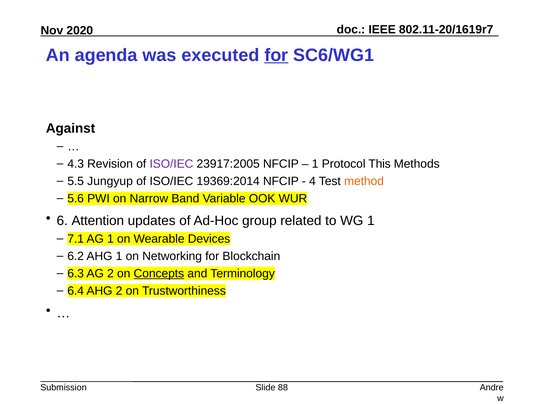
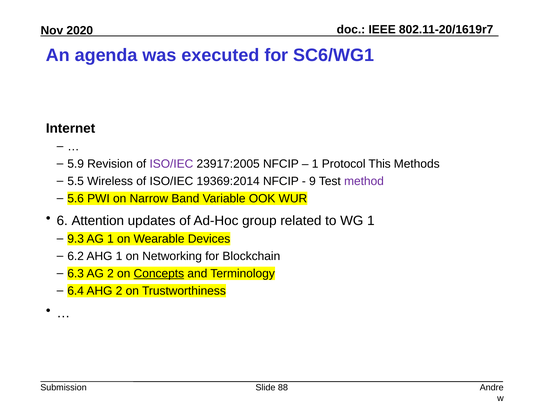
for at (276, 55) underline: present -> none
Against: Against -> Internet
4.3: 4.3 -> 5.9
Jungyup: Jungyup -> Wireless
4: 4 -> 9
method colour: orange -> purple
7.1: 7.1 -> 9.3
